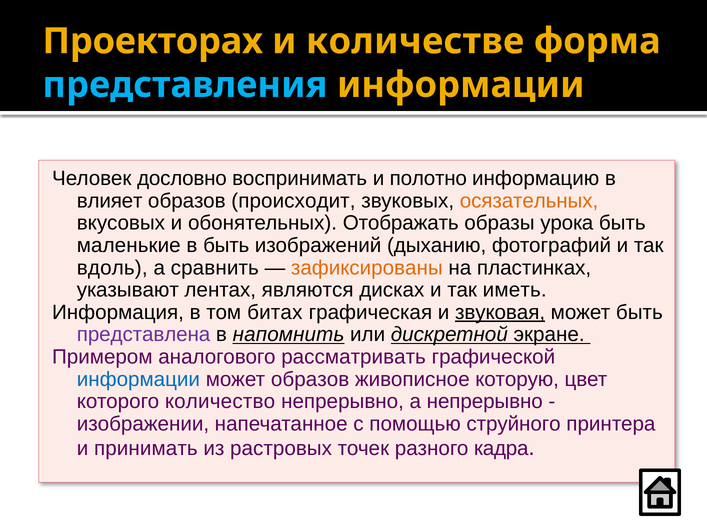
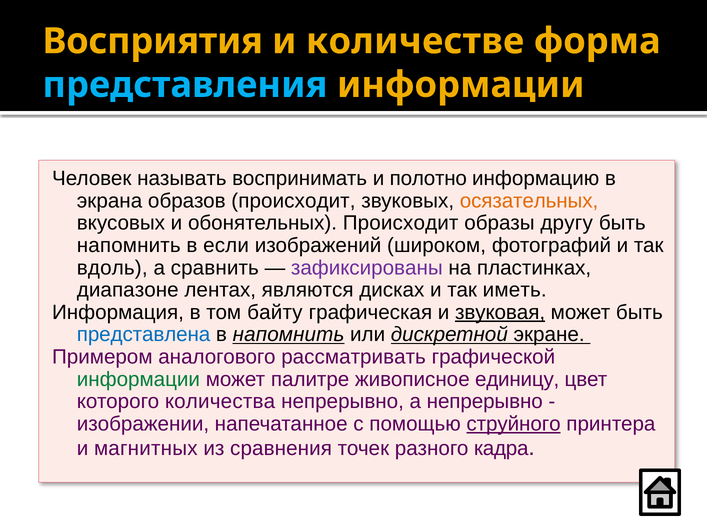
Проекторах: Проекторах -> Восприятия
дословно: дословно -> называть
влияет: влияет -> экрана
обонятельных Отображать: Отображать -> Происходит
урока: урока -> другу
маленькие at (129, 245): маленькие -> напомнить
в быть: быть -> если
дыханию: дыханию -> широком
зафиксированы colour: orange -> purple
указывают: указывают -> диапазоне
битах: битах -> байту
представлена colour: purple -> blue
информации at (138, 379) colour: blue -> green
может образов: образов -> палитре
которую: которую -> единицу
количество: количество -> количества
струйного underline: none -> present
принимать: принимать -> магнитных
растровых: растровых -> сравнения
